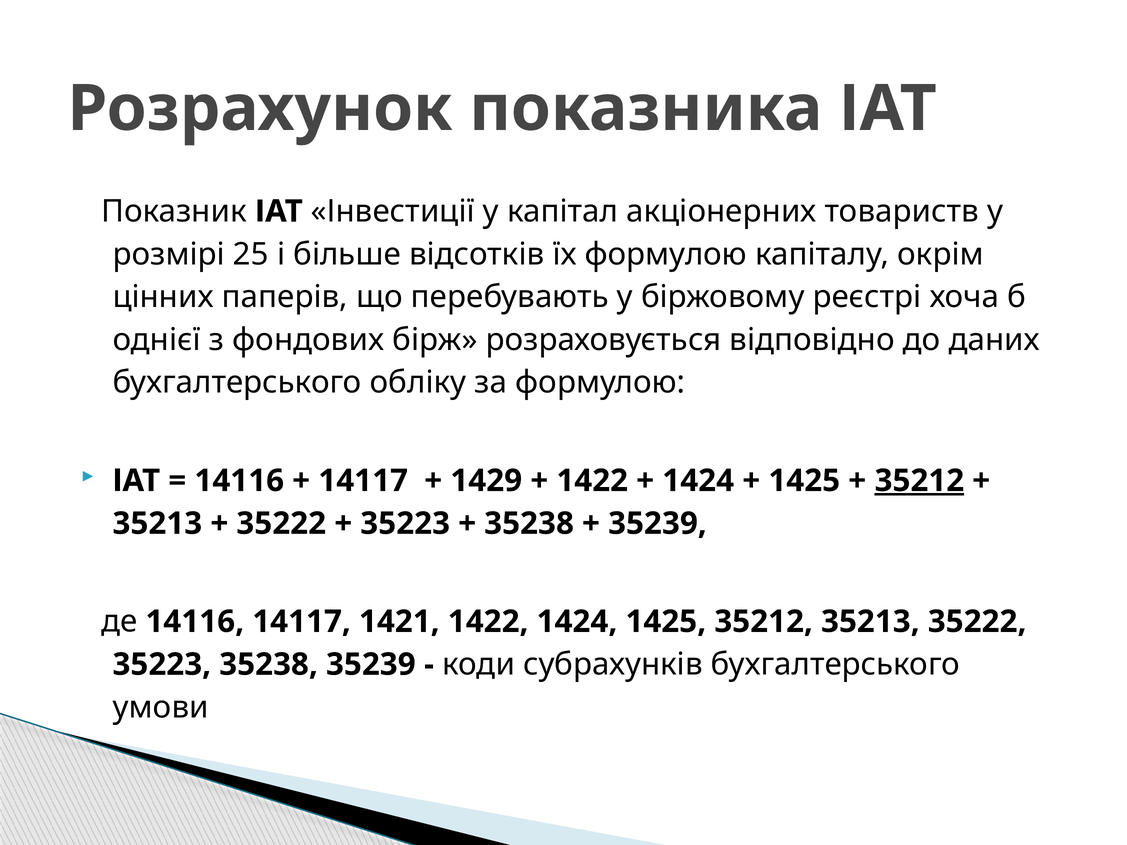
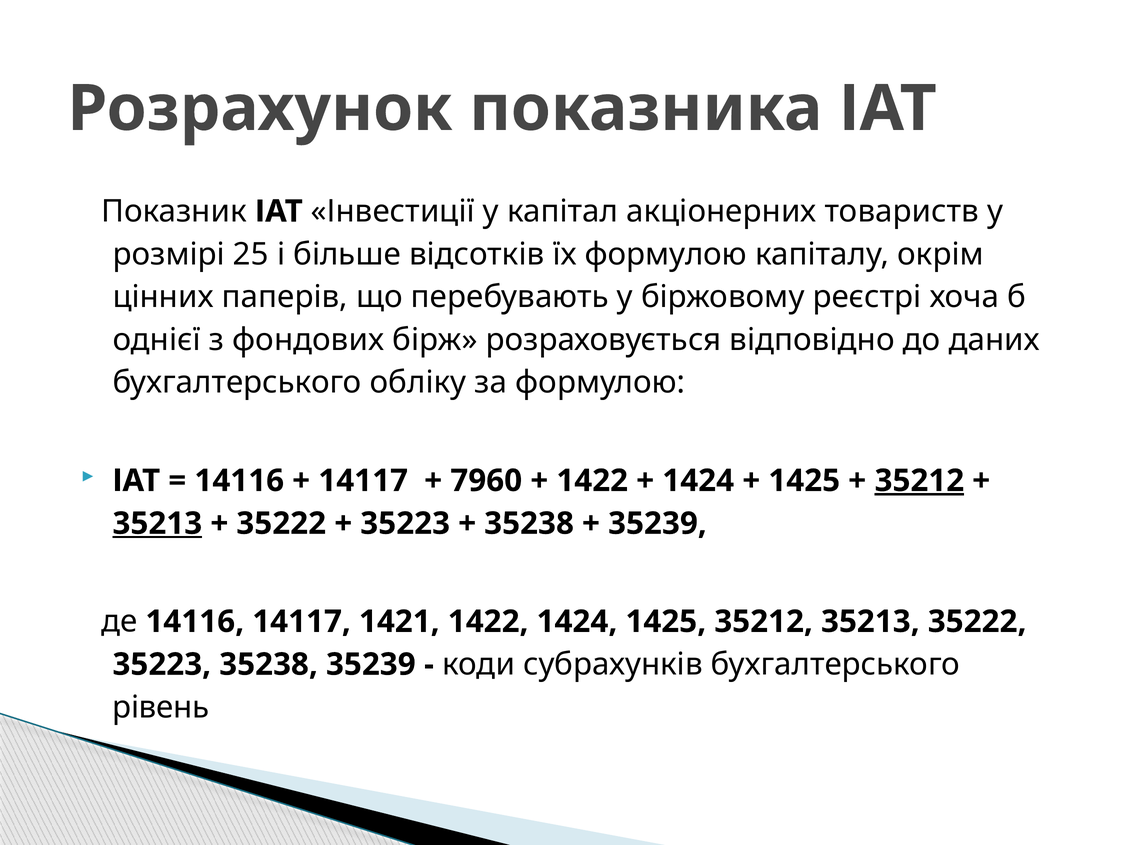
1429: 1429 -> 7960
35213 at (157, 524) underline: none -> present
умови: умови -> рівень
